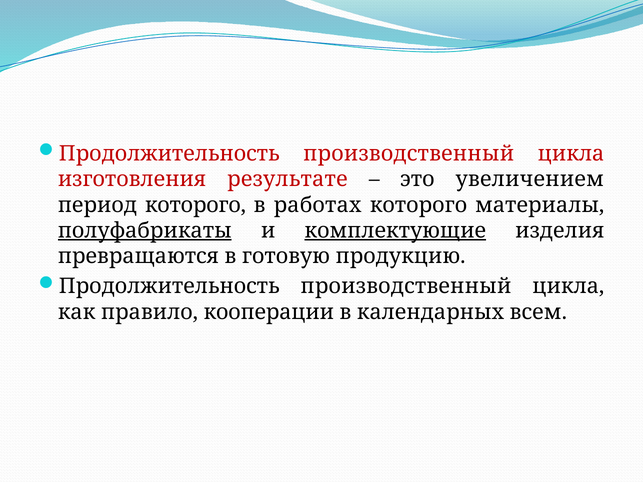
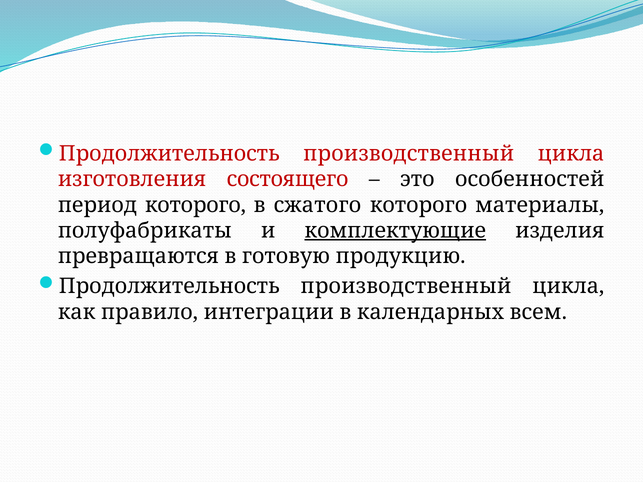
результате: результате -> состоящего
увеличением: увеличением -> особенностей
работах: работах -> сжатого
полуфабрикаты underline: present -> none
кооперации: кооперации -> интеграции
